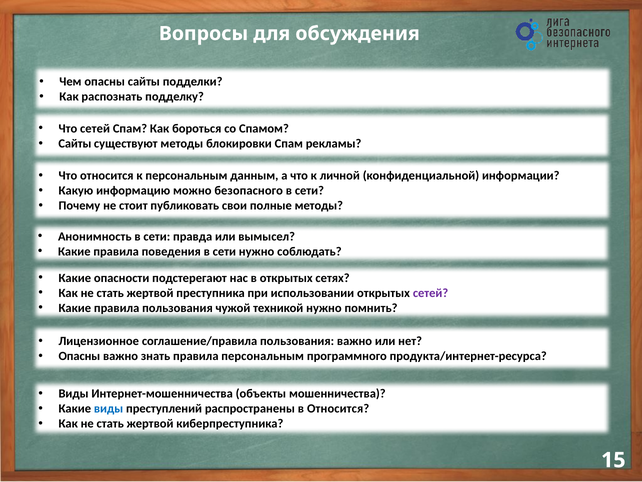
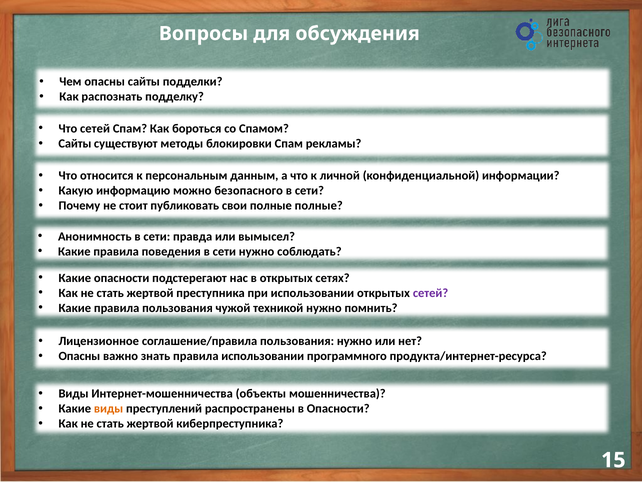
полные методы: методы -> полные
пользования важно: важно -> нужно
правила персональным: персональным -> использовании
виды at (109, 408) colour: blue -> orange
в Относится: Относится -> Опасности
